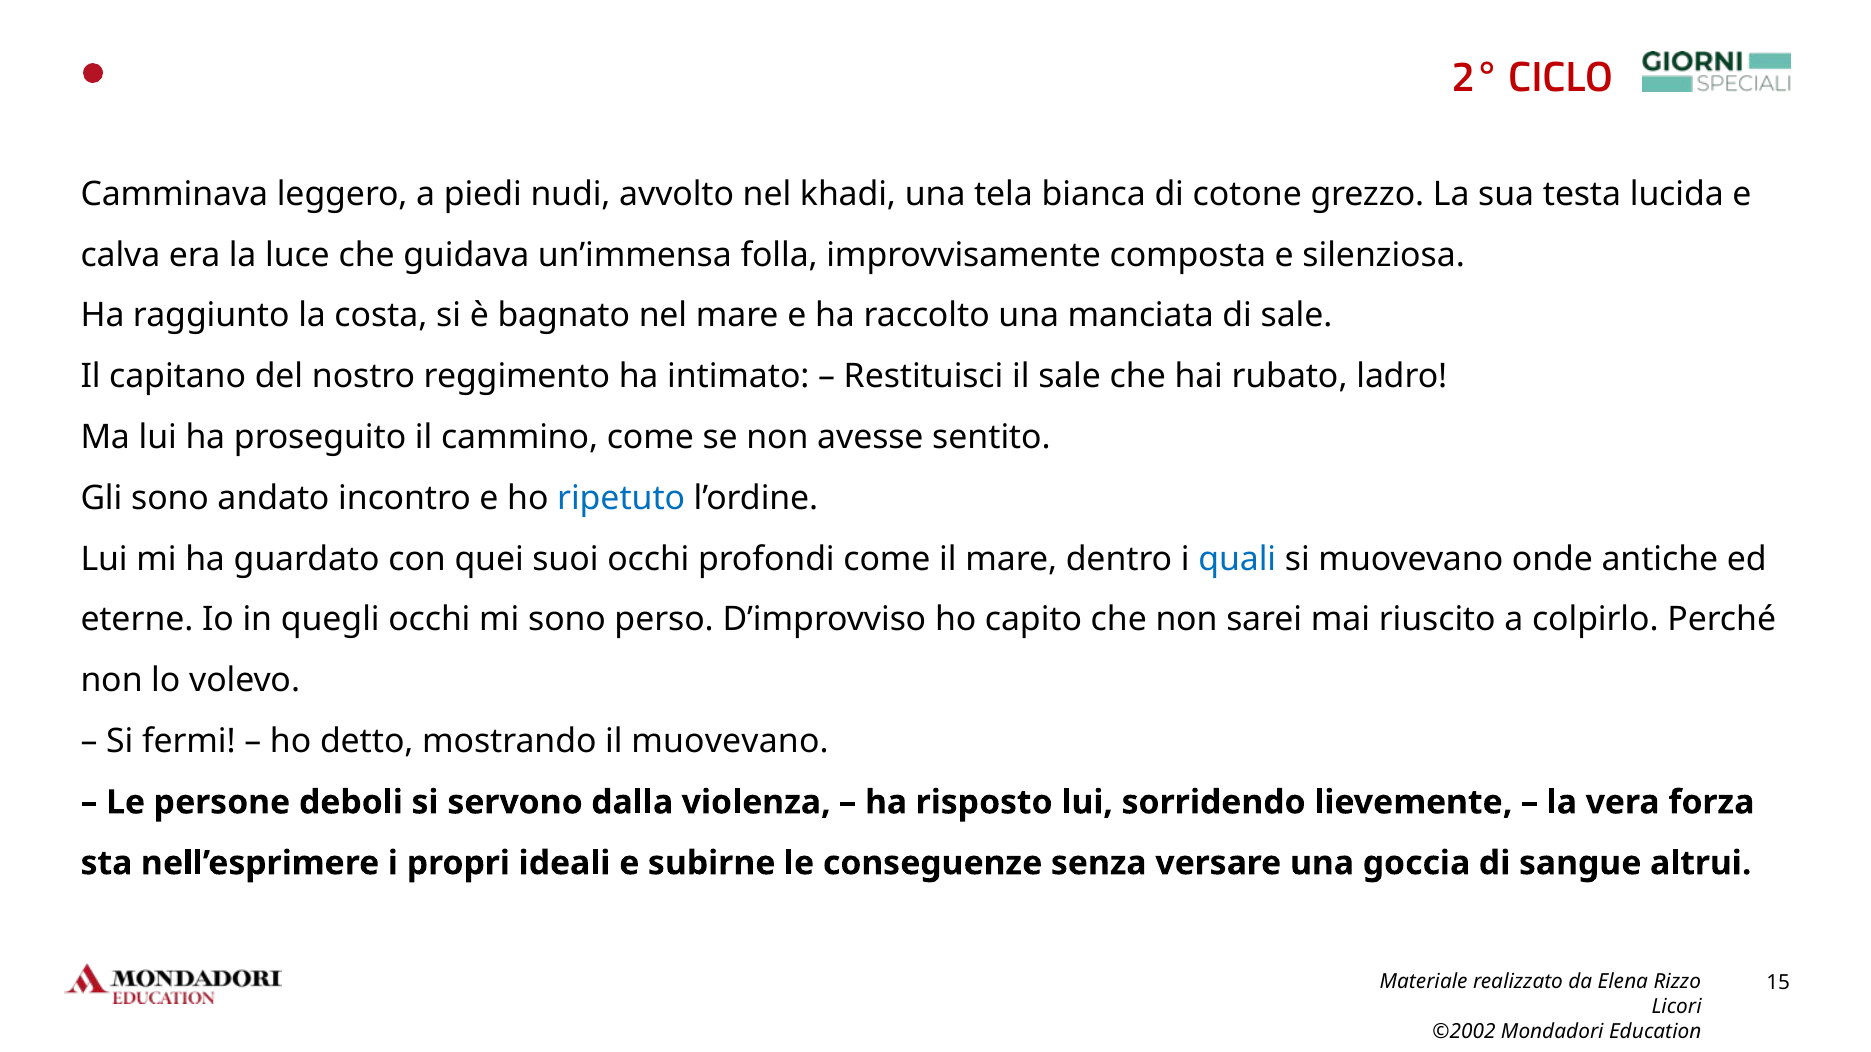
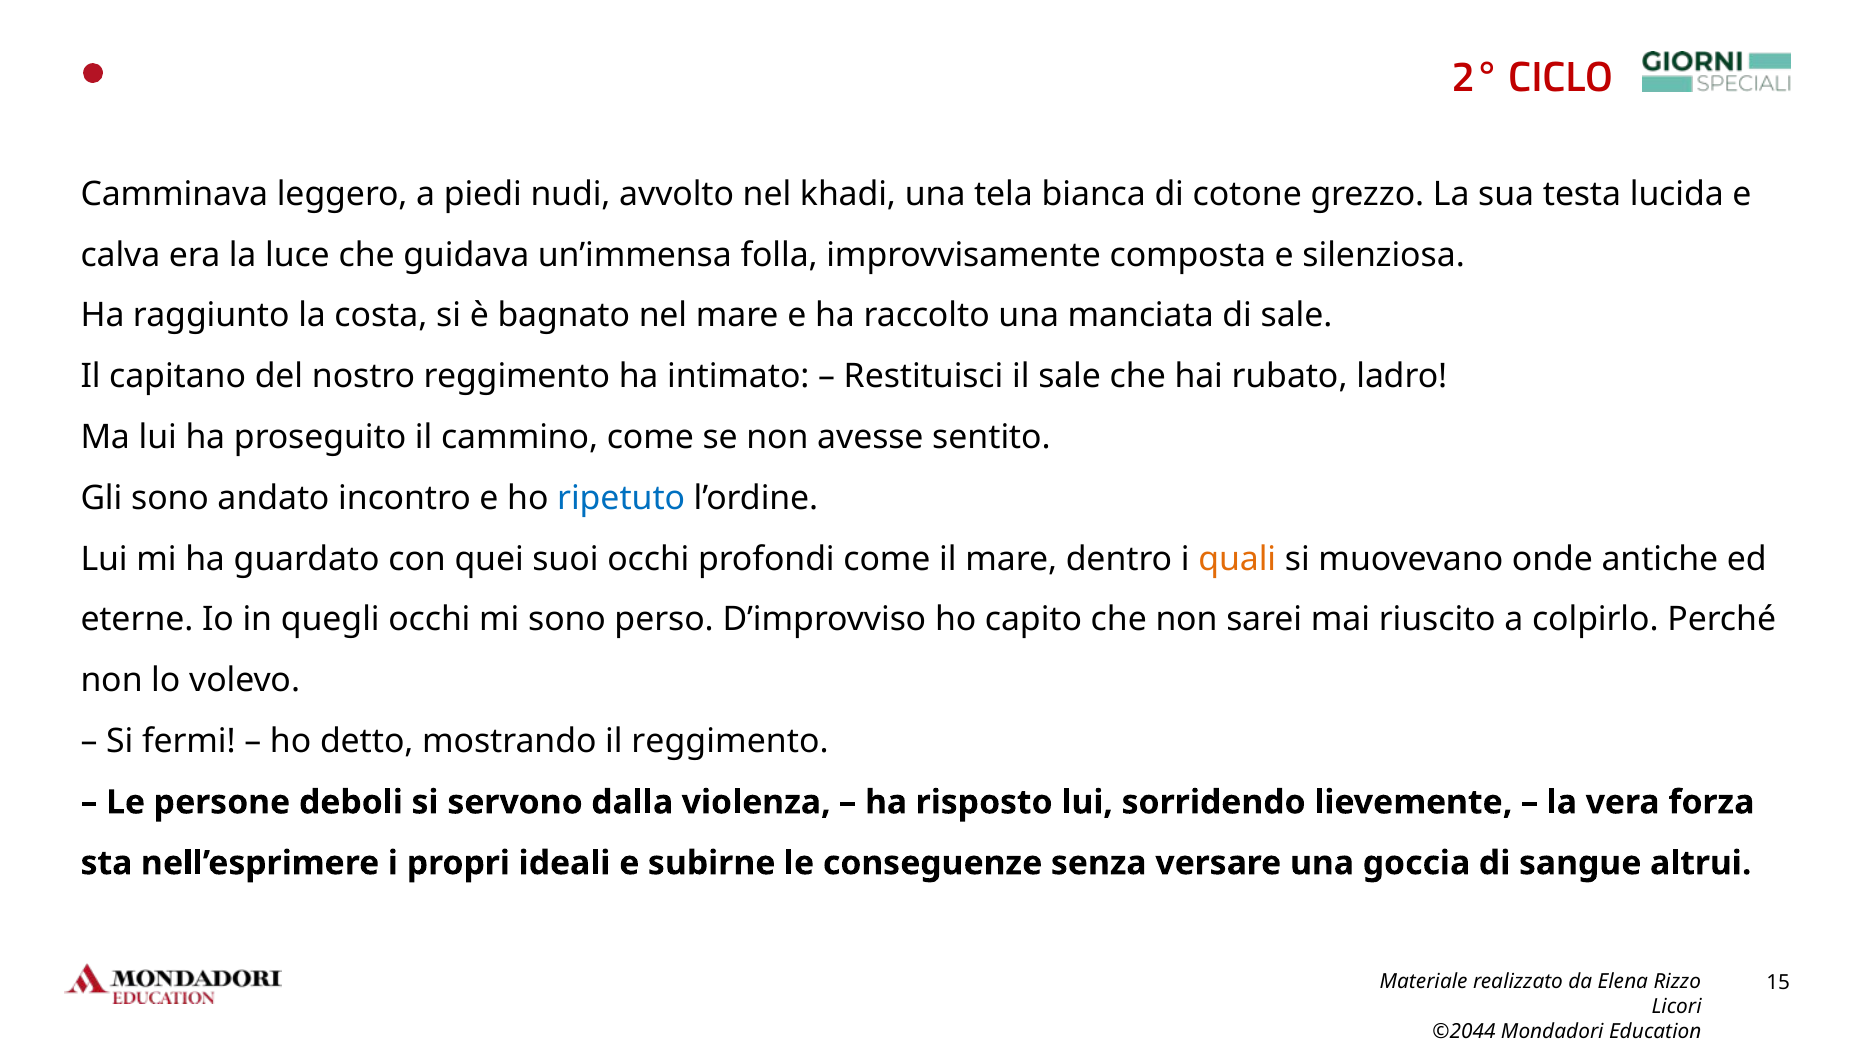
quali colour: blue -> orange
il muovevano: muovevano -> reggimento
©2002: ©2002 -> ©2044
